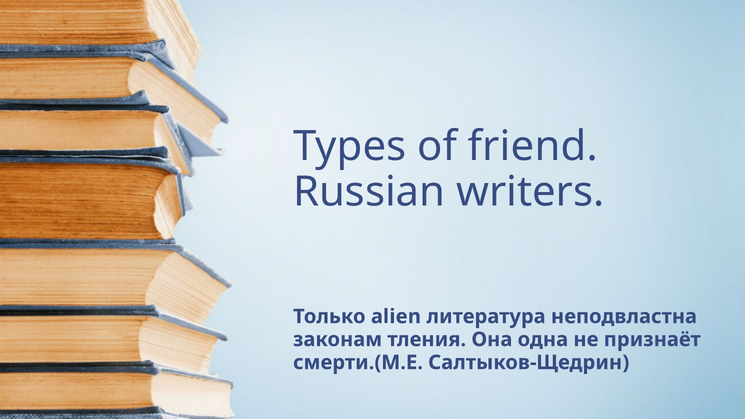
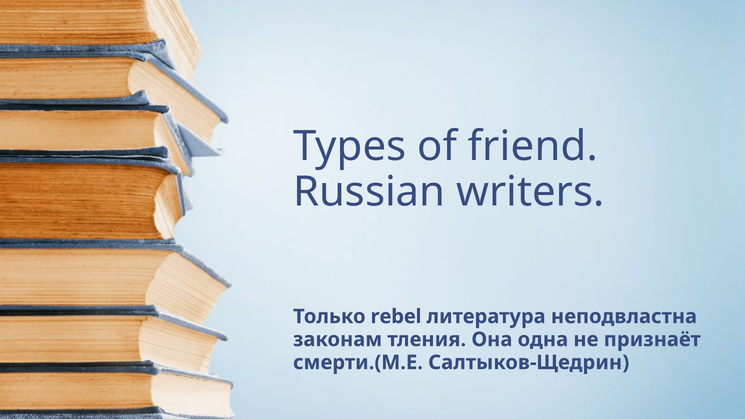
alien: alien -> rebel
